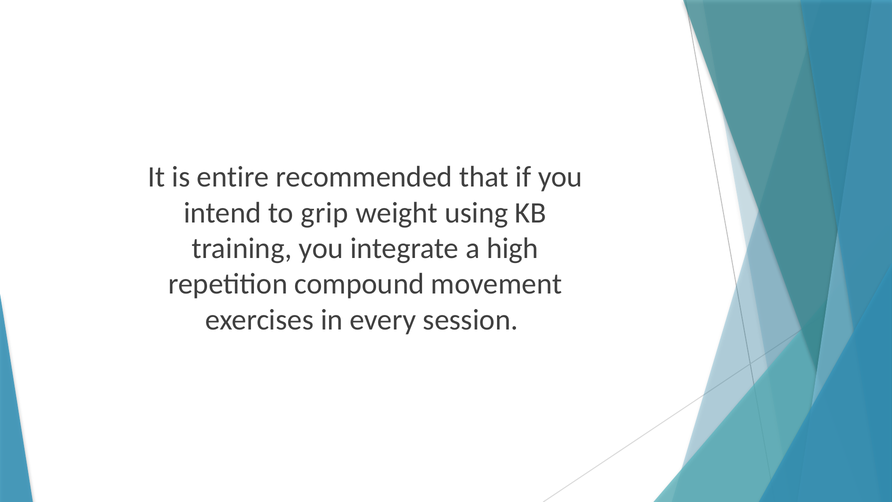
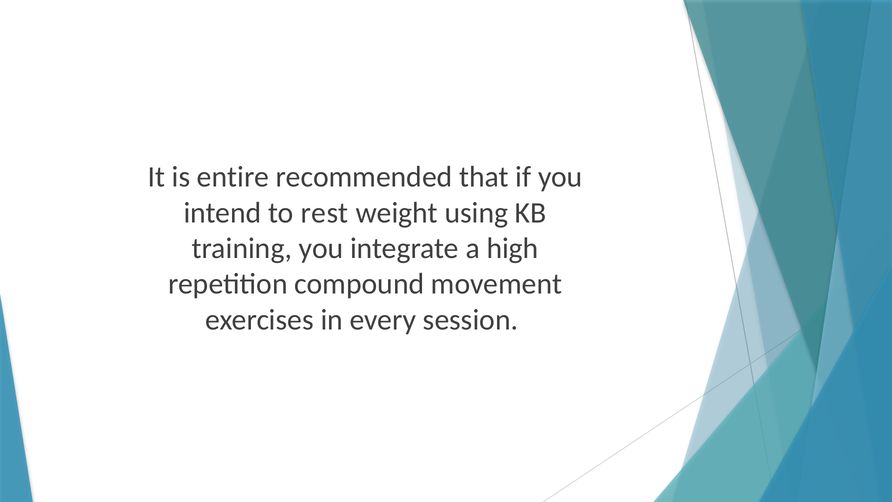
grip: grip -> rest
